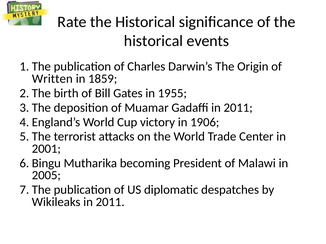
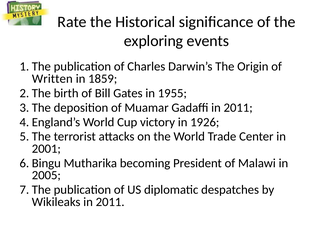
historical at (154, 41): historical -> exploring
1906: 1906 -> 1926
